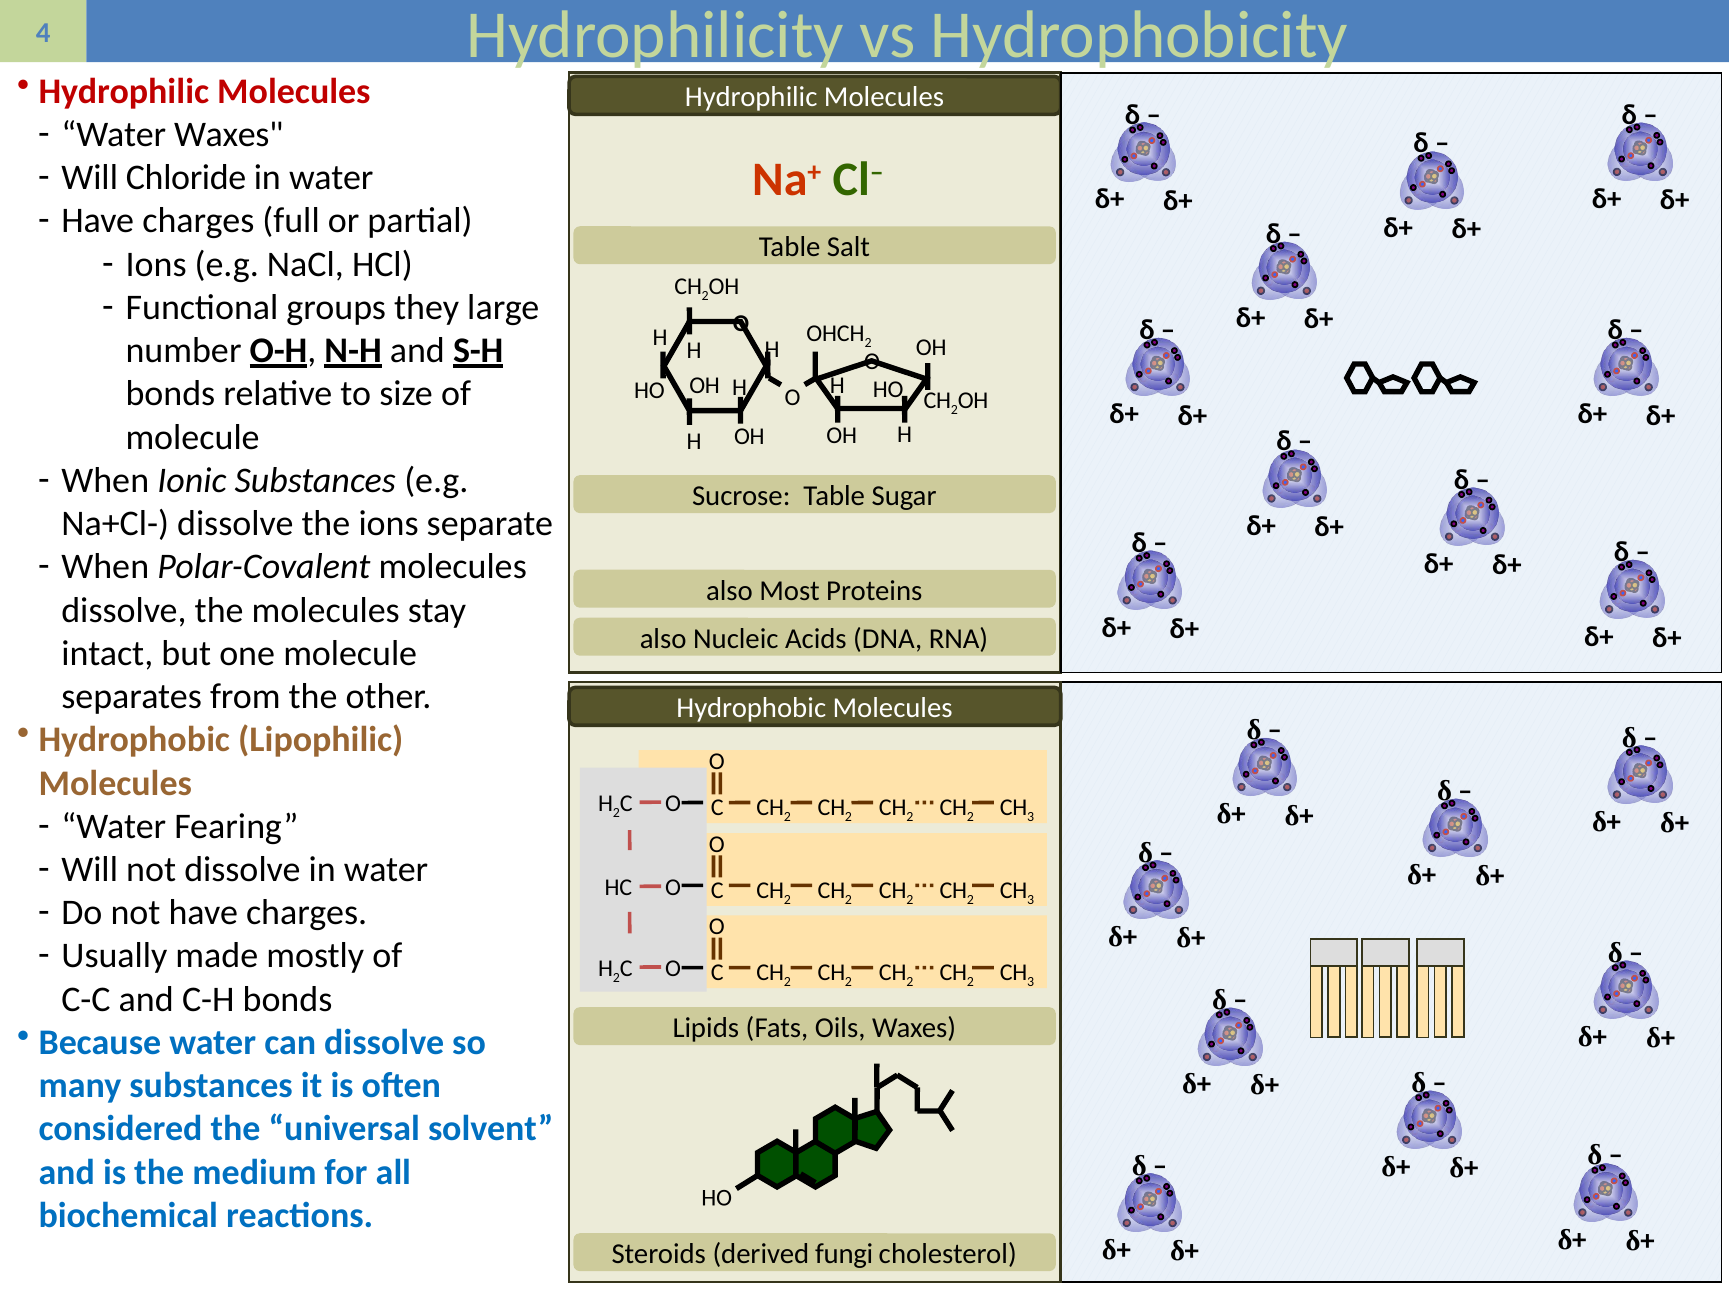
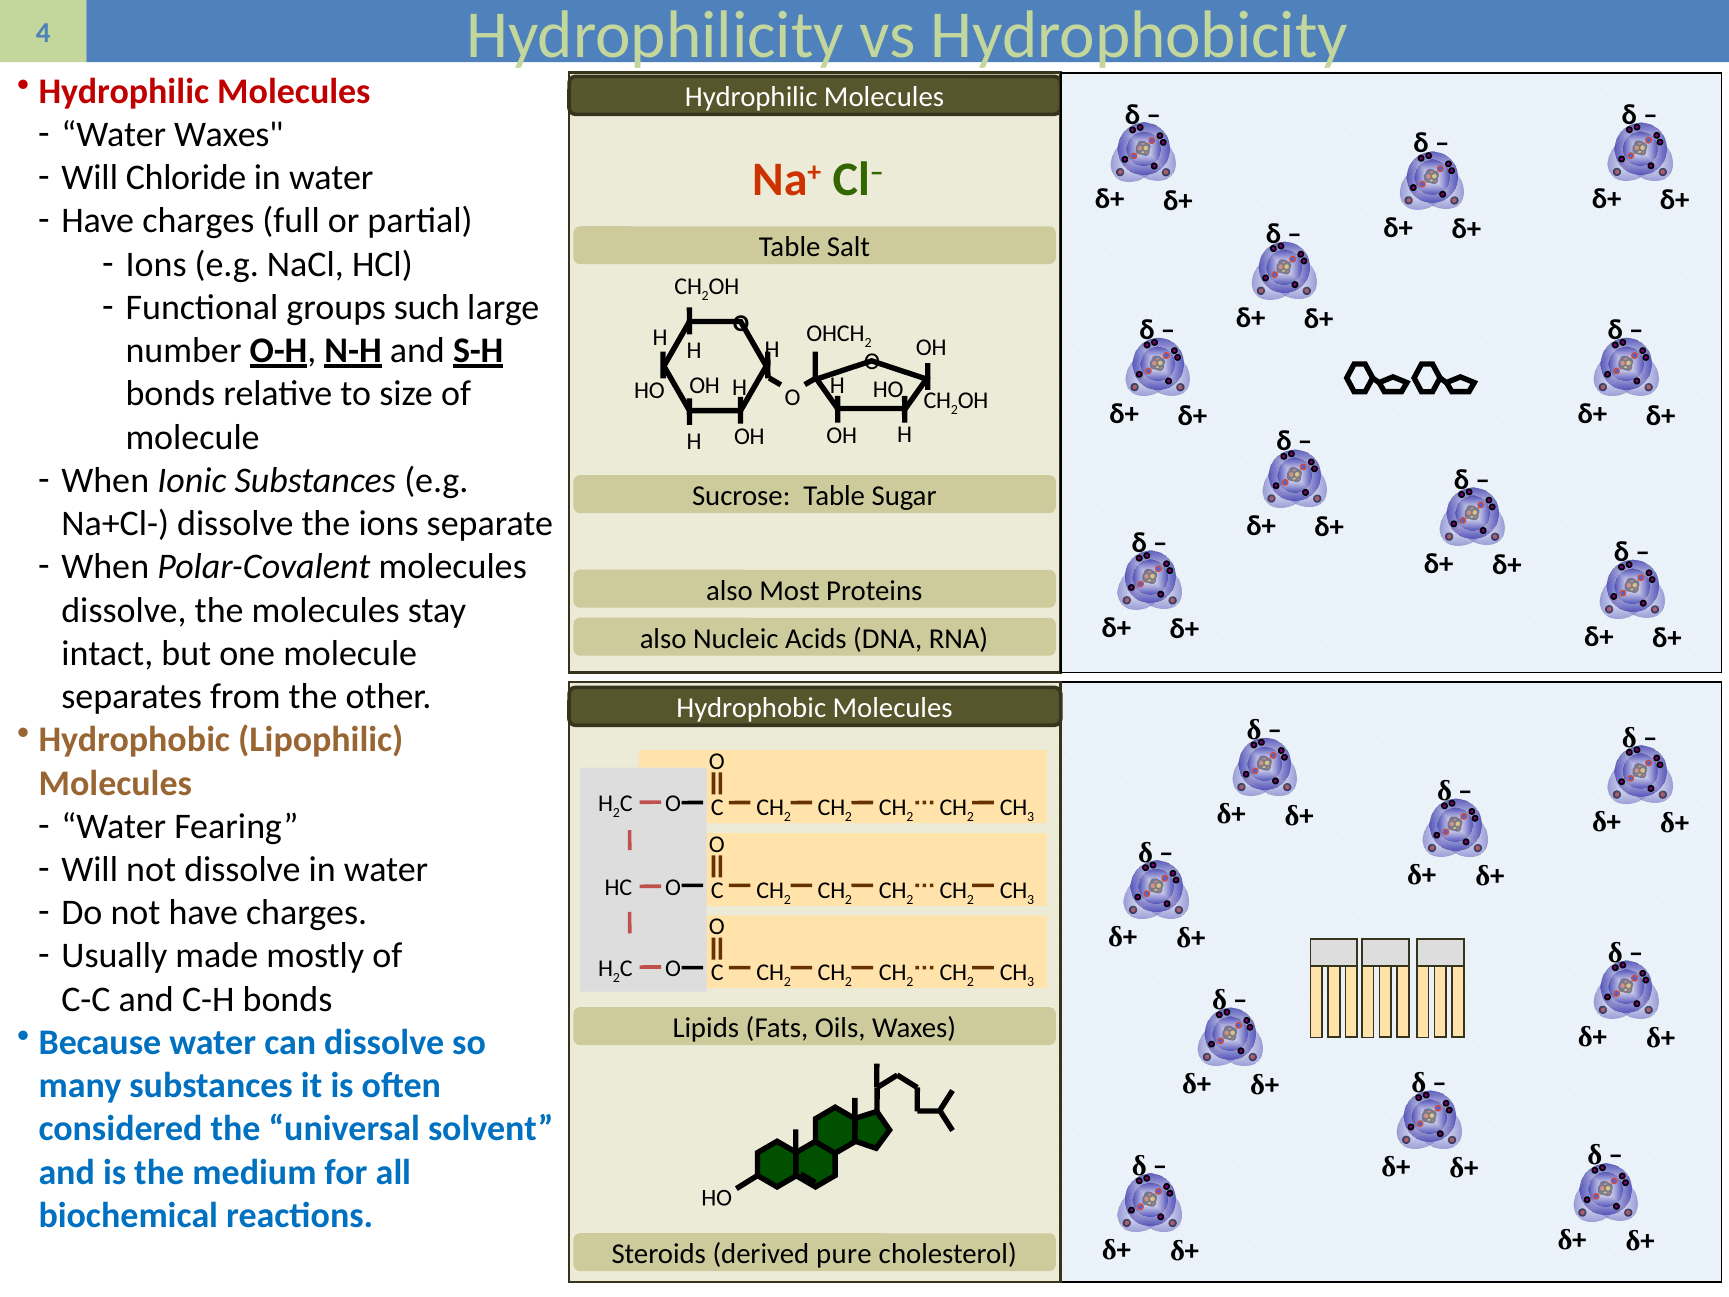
they: they -> such
fungi: fungi -> pure
